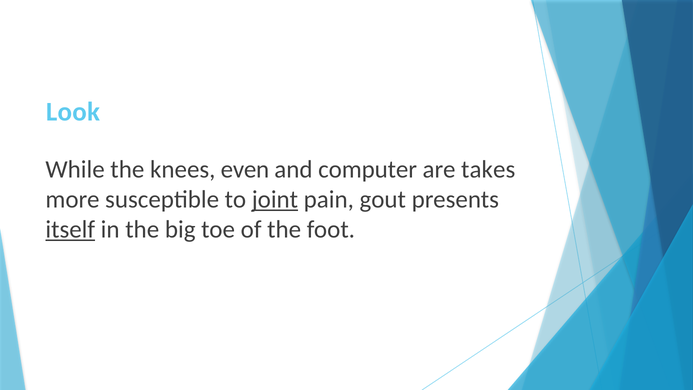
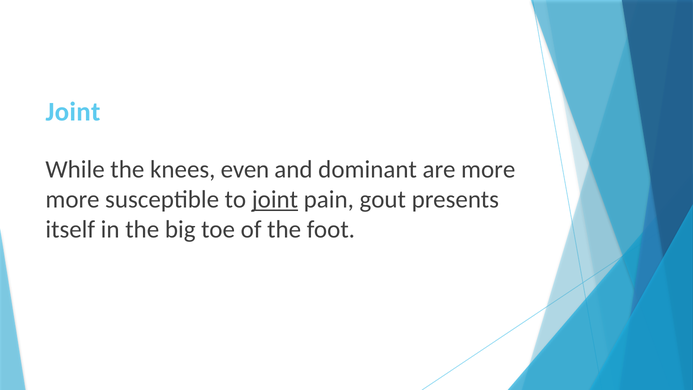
Look at (73, 112): Look -> Joint
computer: computer -> dominant
are takes: takes -> more
itself underline: present -> none
